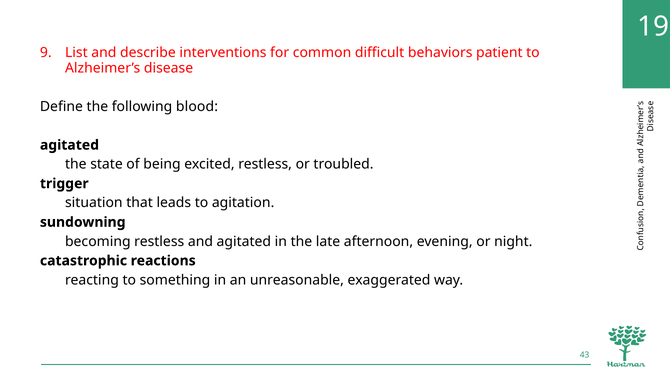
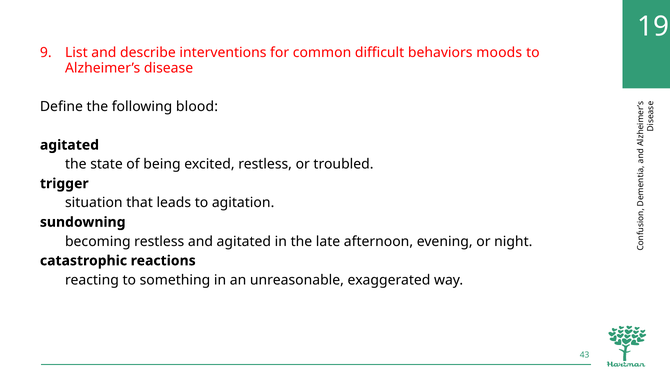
patient: patient -> moods
